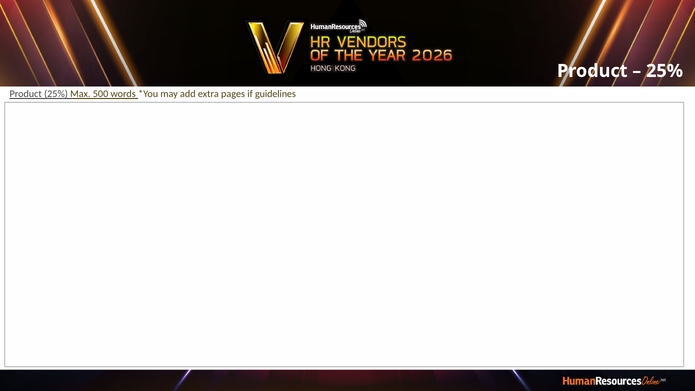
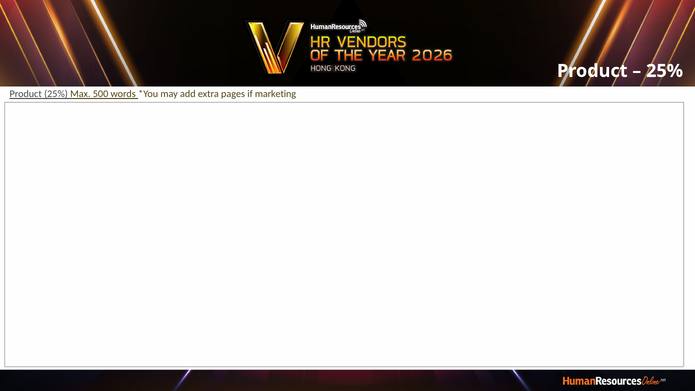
guidelines: guidelines -> marketing
